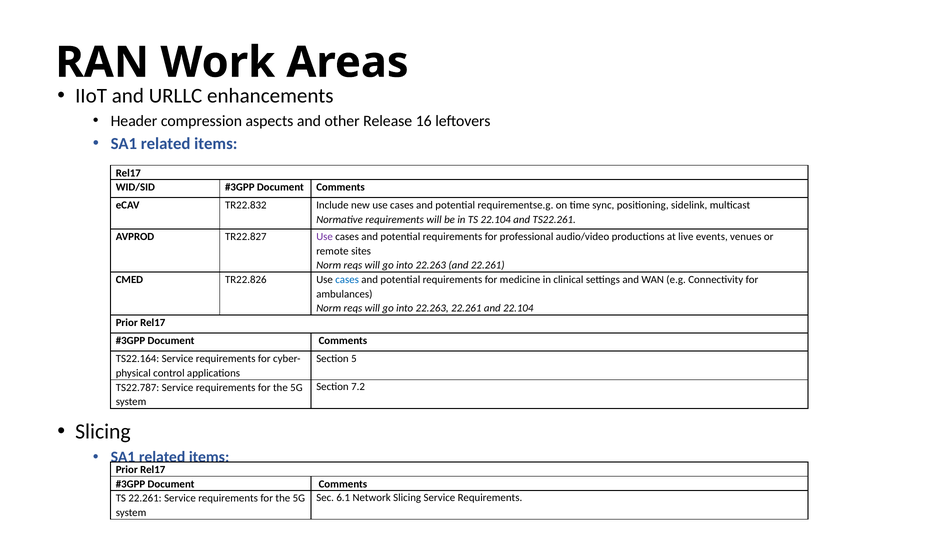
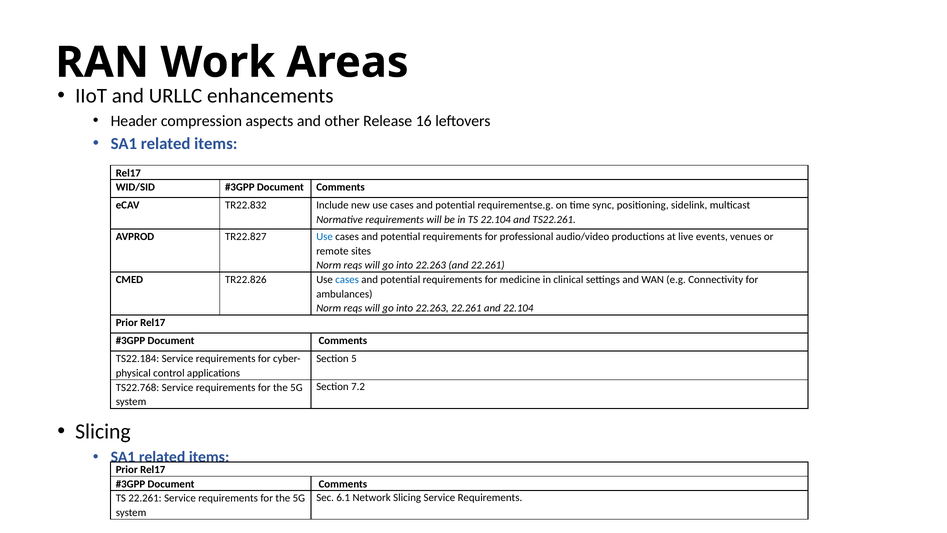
Use at (325, 237) colour: purple -> blue
TS22.164: TS22.164 -> TS22.184
TS22.787: TS22.787 -> TS22.768
